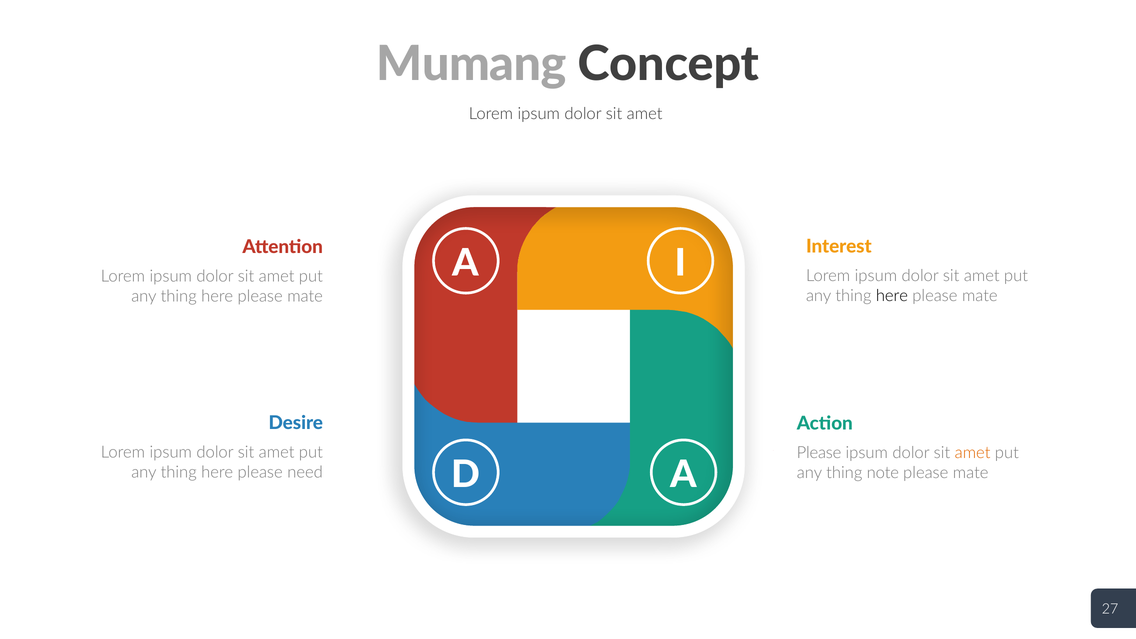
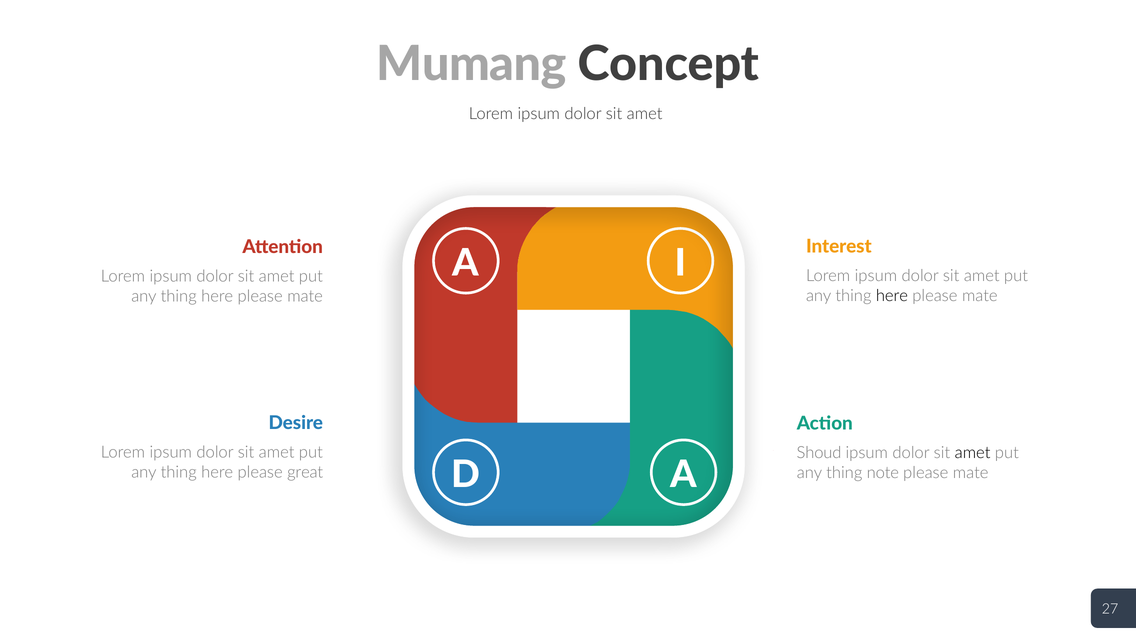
Please at (819, 453): Please -> Shoud
amet at (973, 453) colour: orange -> black
need: need -> great
